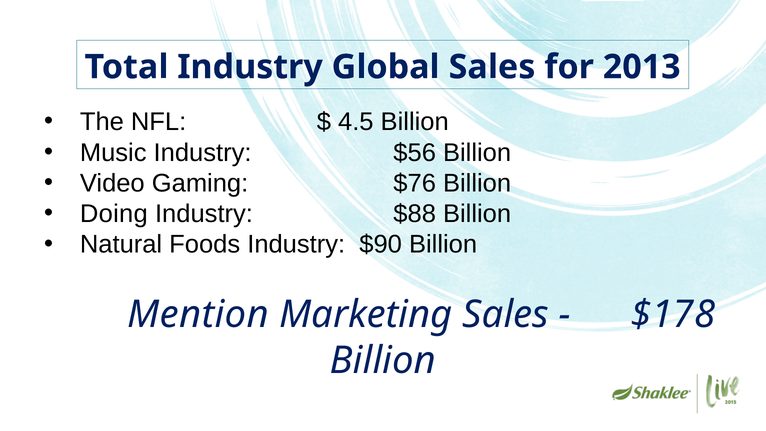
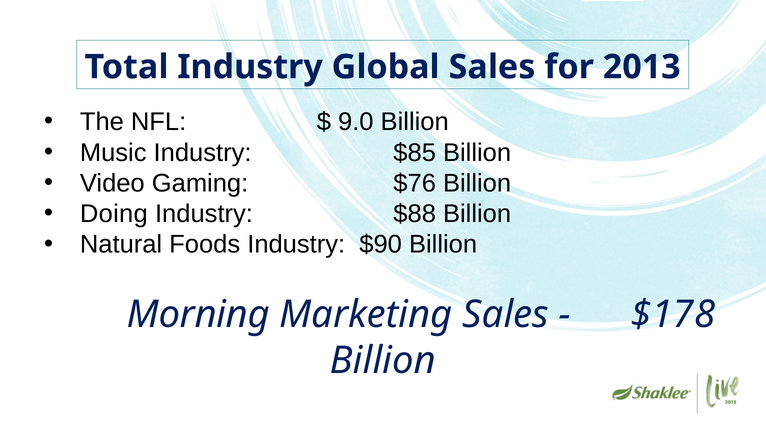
4.5: 4.5 -> 9.0
$56: $56 -> $85
Mention: Mention -> Morning
